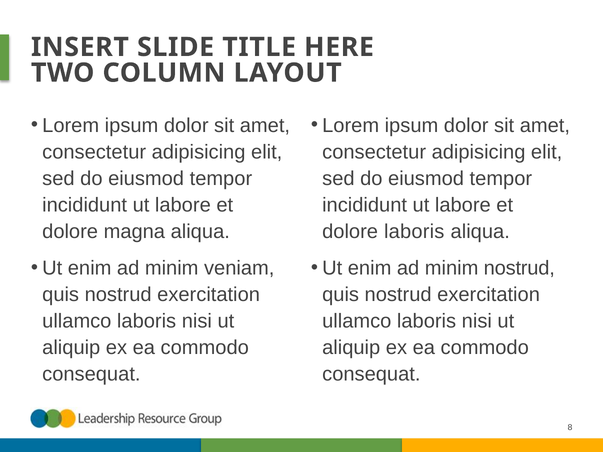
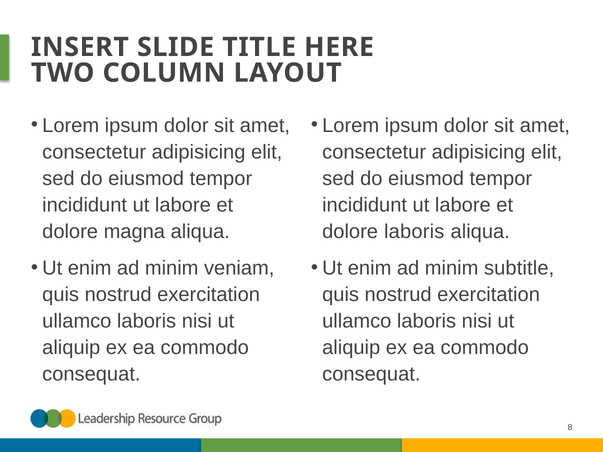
minim nostrud: nostrud -> subtitle
